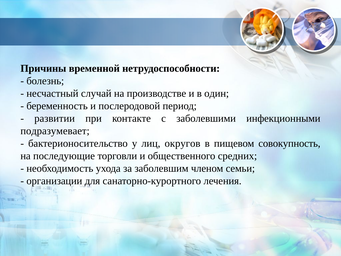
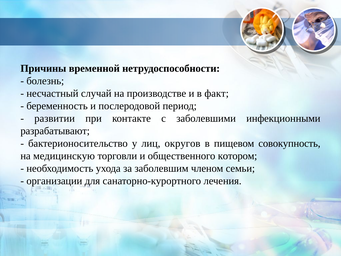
один: один -> факт
подразумевает: подразумевает -> разрабатывают
последующие: последующие -> медицинскую
средних: средних -> котором
